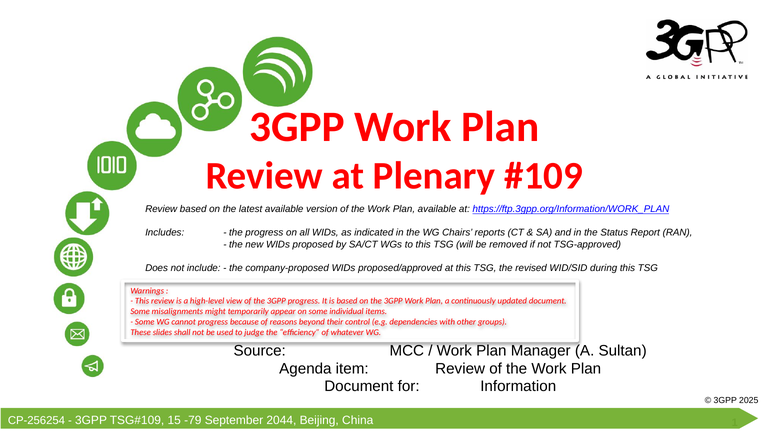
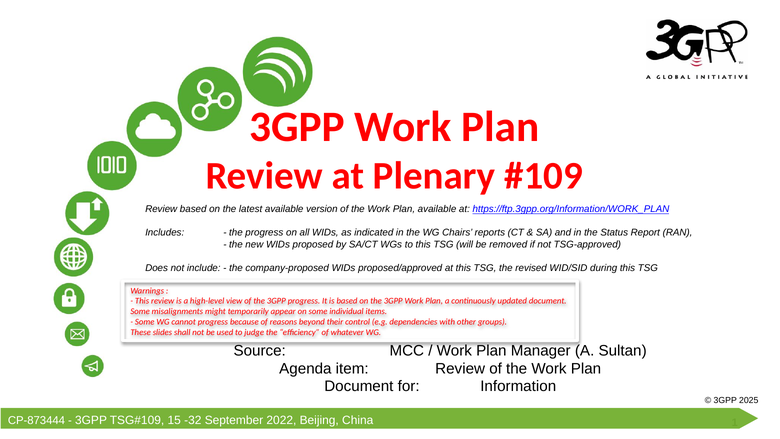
CP-256254: CP-256254 -> CP-873444
-79: -79 -> -32
2044: 2044 -> 2022
